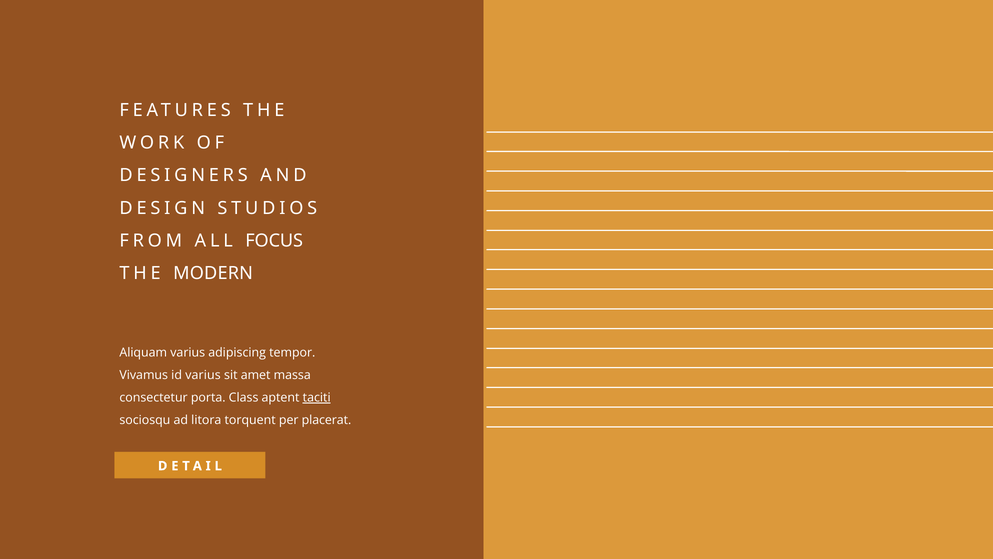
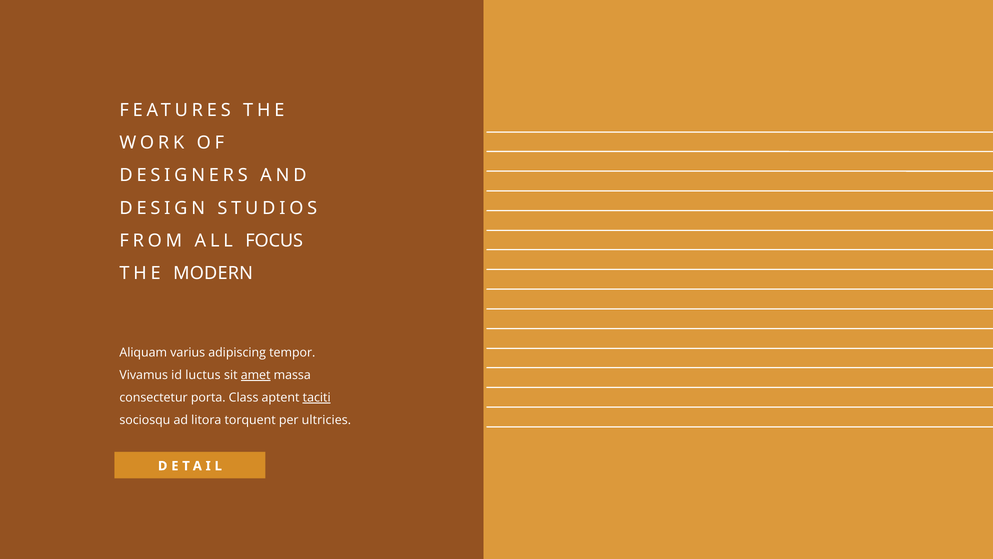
id varius: varius -> luctus
amet underline: none -> present
placerat: placerat -> ultricies
